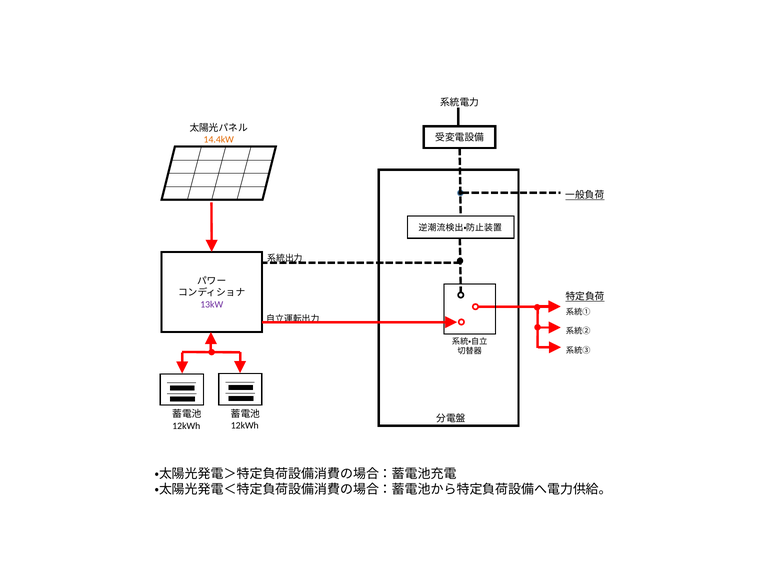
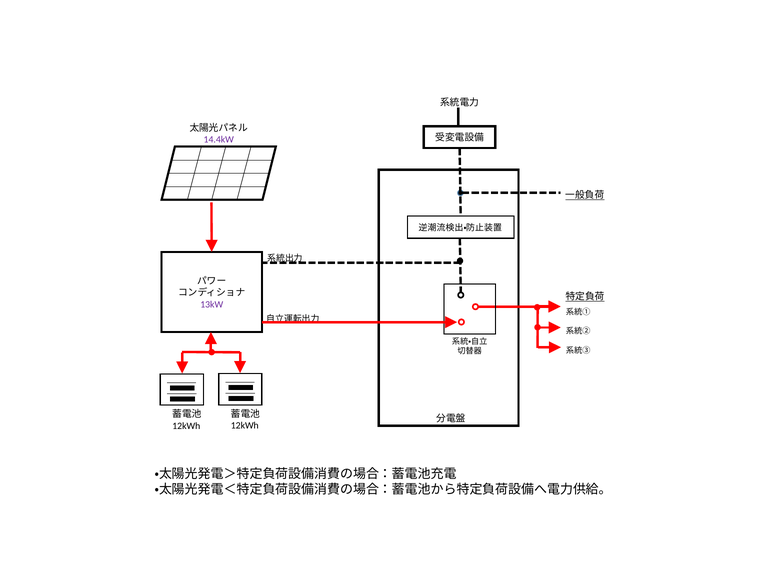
14.4kW colour: orange -> purple
